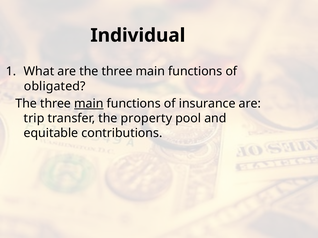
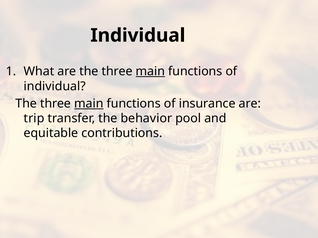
main at (150, 72) underline: none -> present
obligated at (55, 86): obligated -> individual
property: property -> behavior
